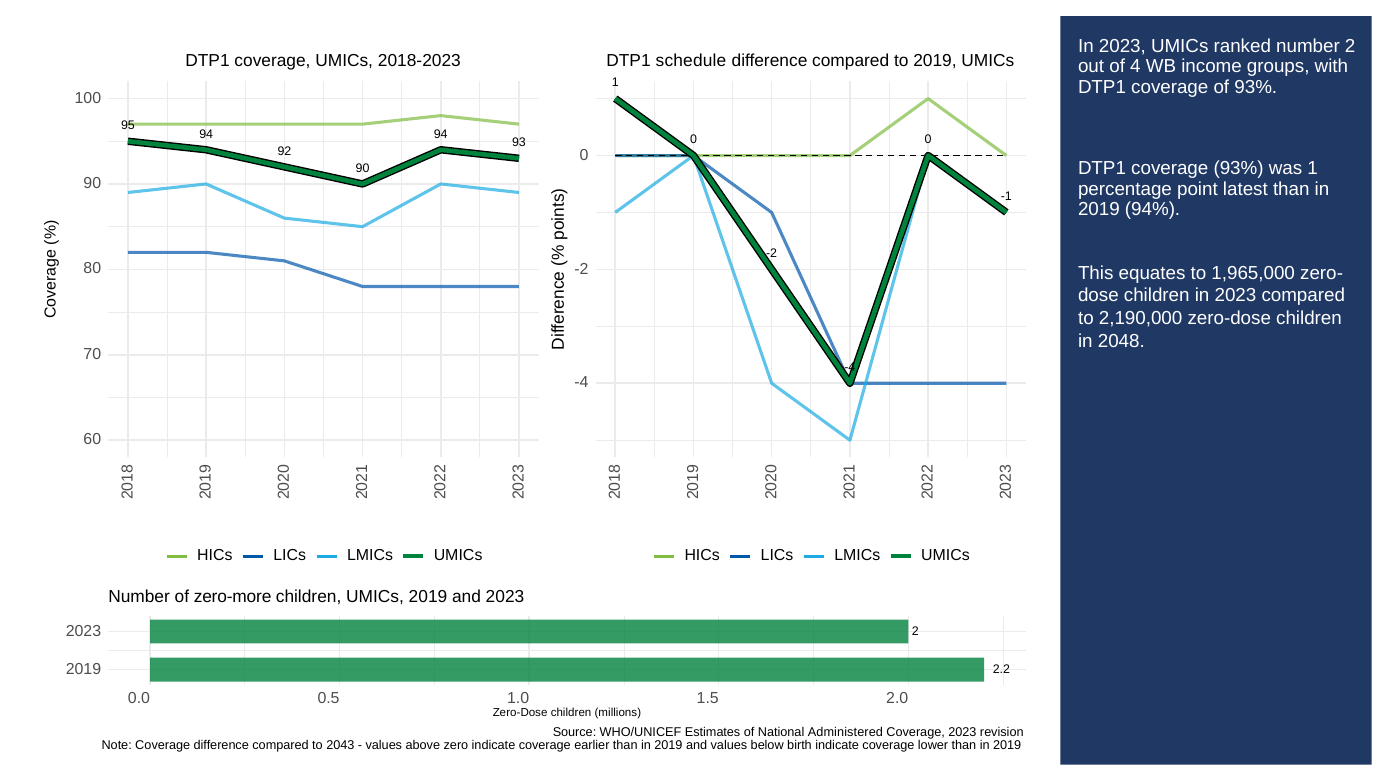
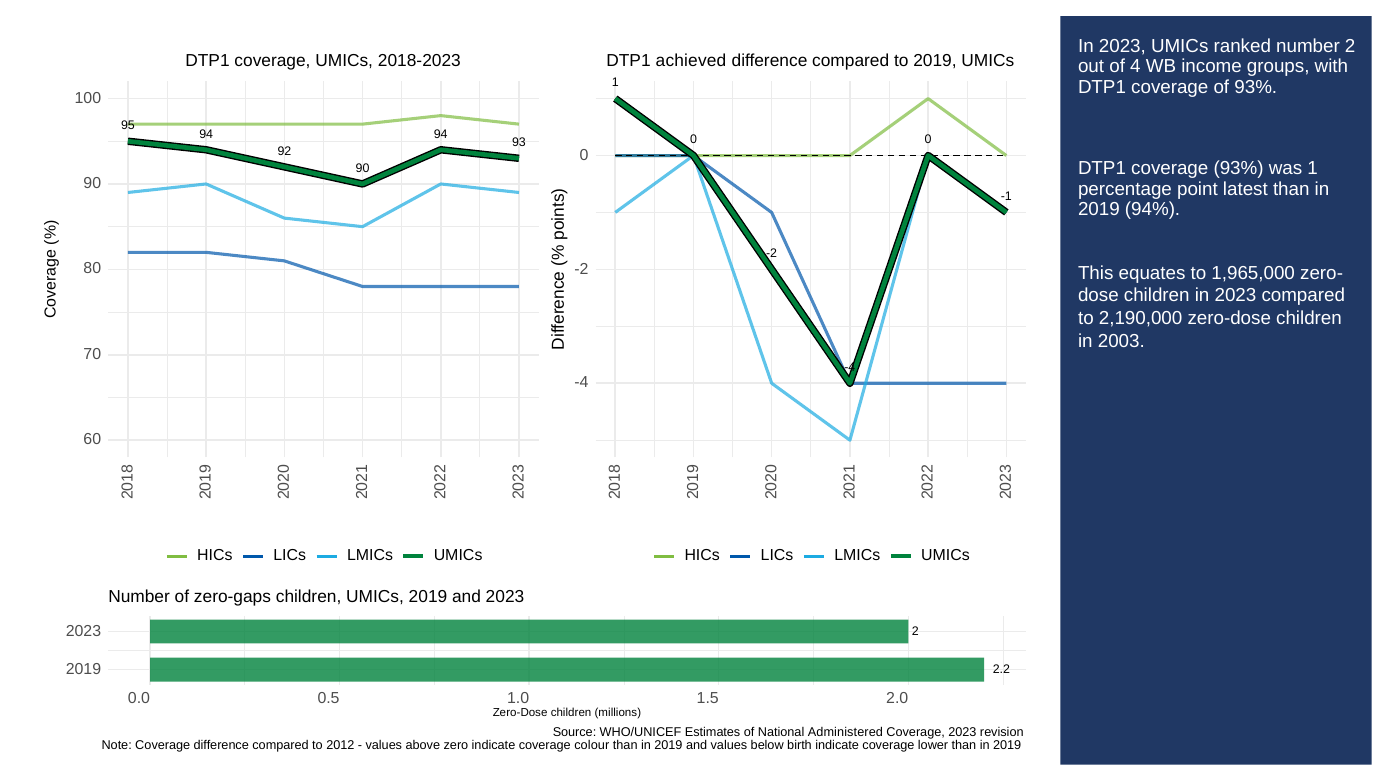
schedule: schedule -> achieved
2048: 2048 -> 2003
zero-more: zero-more -> zero-gaps
2043: 2043 -> 2012
earlier: earlier -> colour
